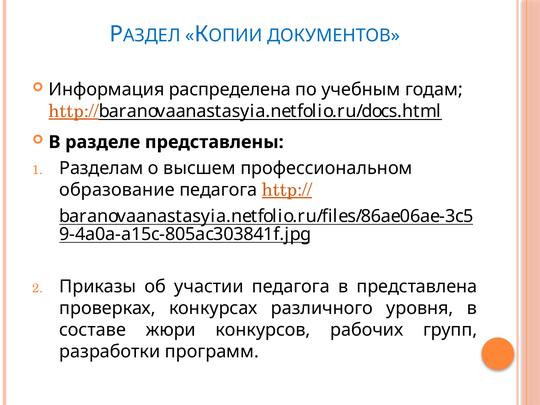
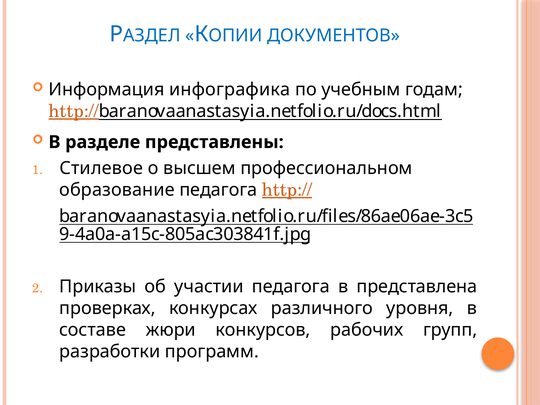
распределена: распределена -> инфографика
Разделам: Разделам -> Стилевое
